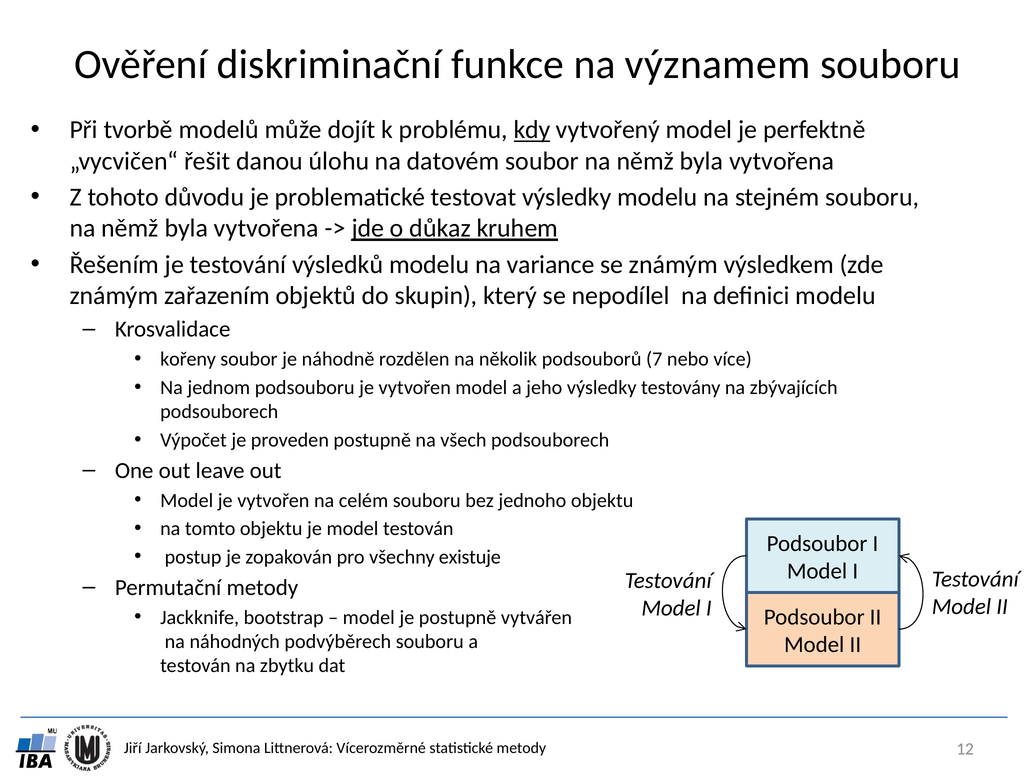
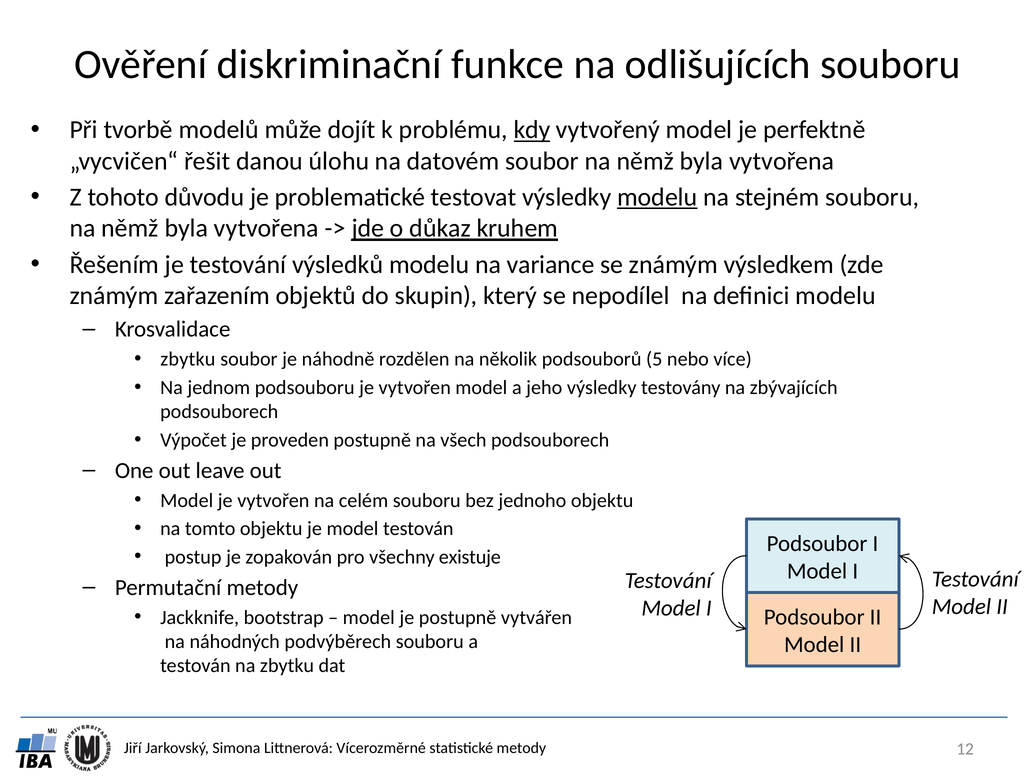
významem: významem -> odlišujících
modelu at (657, 197) underline: none -> present
kořeny at (188, 359): kořeny -> zbytku
7: 7 -> 5
